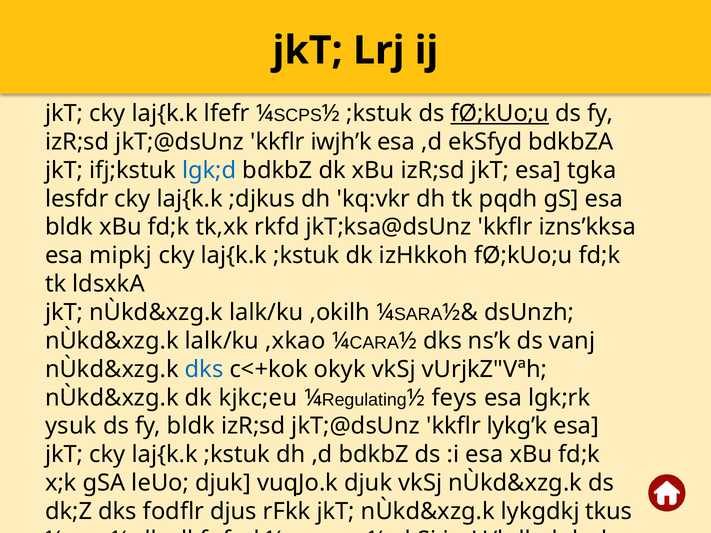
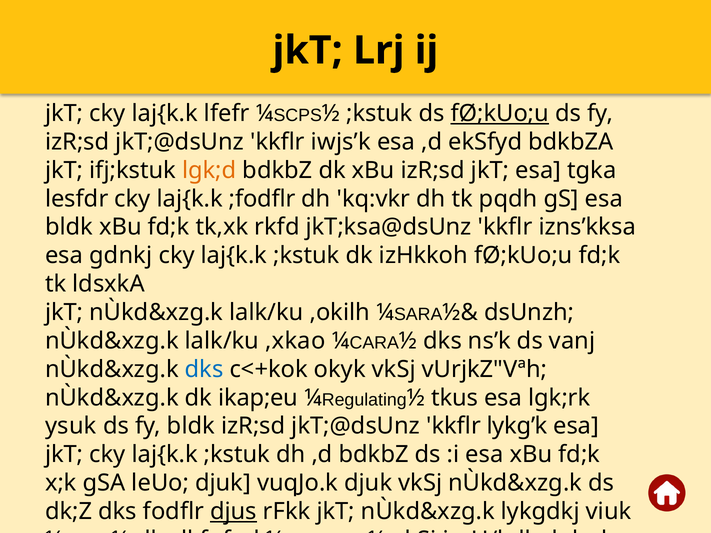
iwjh’k: iwjh’k -> iwjs’k
lgk;d colour: blue -> orange
;djkus: ;djkus -> ;fodflr
mipkj: mipkj -> gdnkj
kjkc;eu: kjkc;eu -> ikap;eu
feys: feys -> tkus
djus underline: none -> present
tkus: tkus -> viuk
